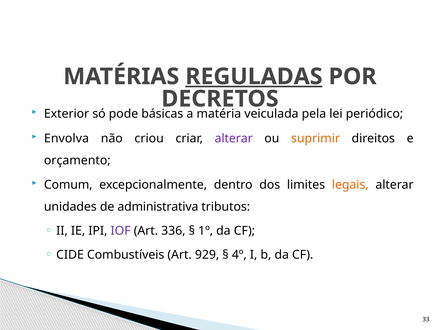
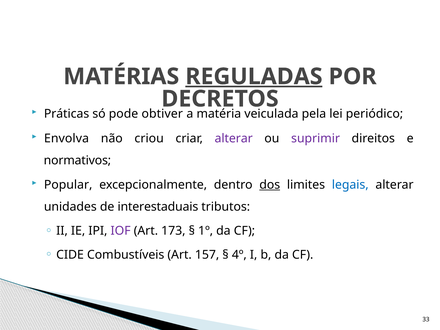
Exterior: Exterior -> Práticas
básicas: básicas -> obtiver
suprimir colour: orange -> purple
orçamento: orçamento -> normativos
Comum: Comum -> Popular
dos underline: none -> present
legais colour: orange -> blue
administrativa: administrativa -> interestaduais
336: 336 -> 173
929: 929 -> 157
